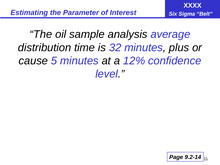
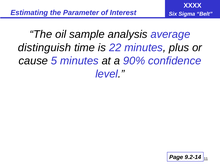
distribution: distribution -> distinguish
32: 32 -> 22
12%: 12% -> 90%
